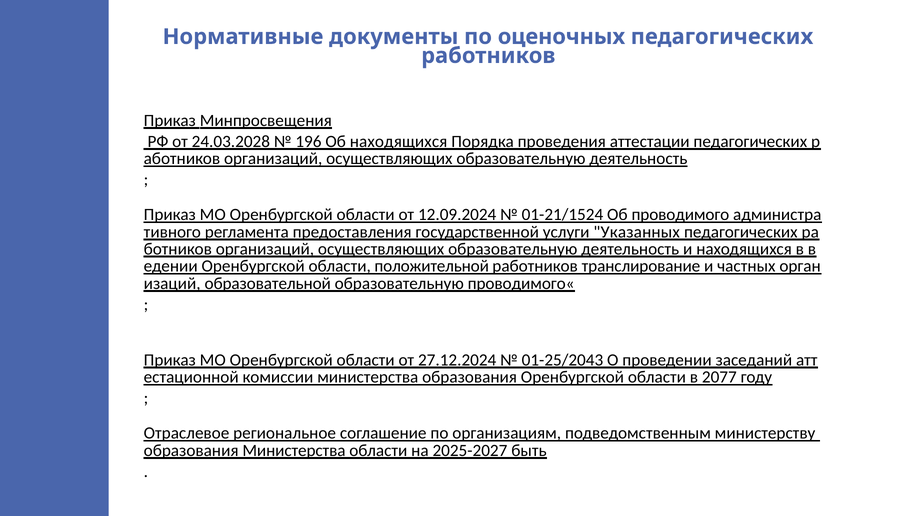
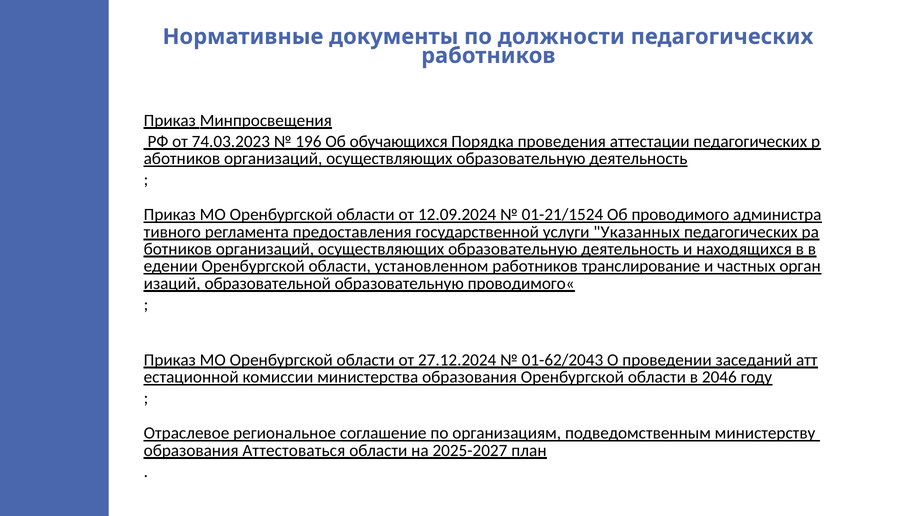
оценочных: оценочных -> должности
24.03.2028: 24.03.2028 -> 74.03.2023
Об находящихся: находящихся -> обучающихся
положительной: положительной -> установленном
01-25/2043: 01-25/2043 -> 01-62/2043
2077: 2077 -> 2046
образования Министерства: Министерства -> Аттестоваться
быть: быть -> план
